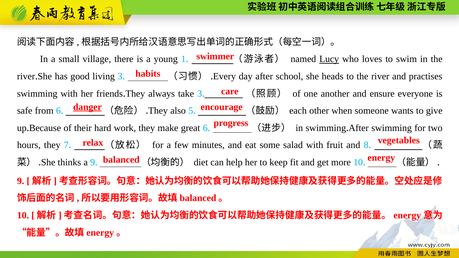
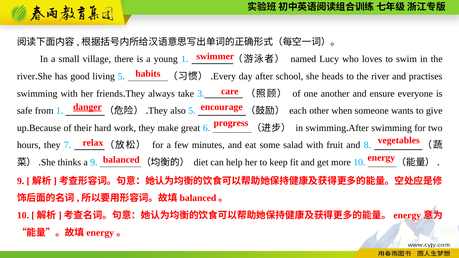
Lucy underline: present -> none
living 3: 3 -> 5
from 6: 6 -> 1
